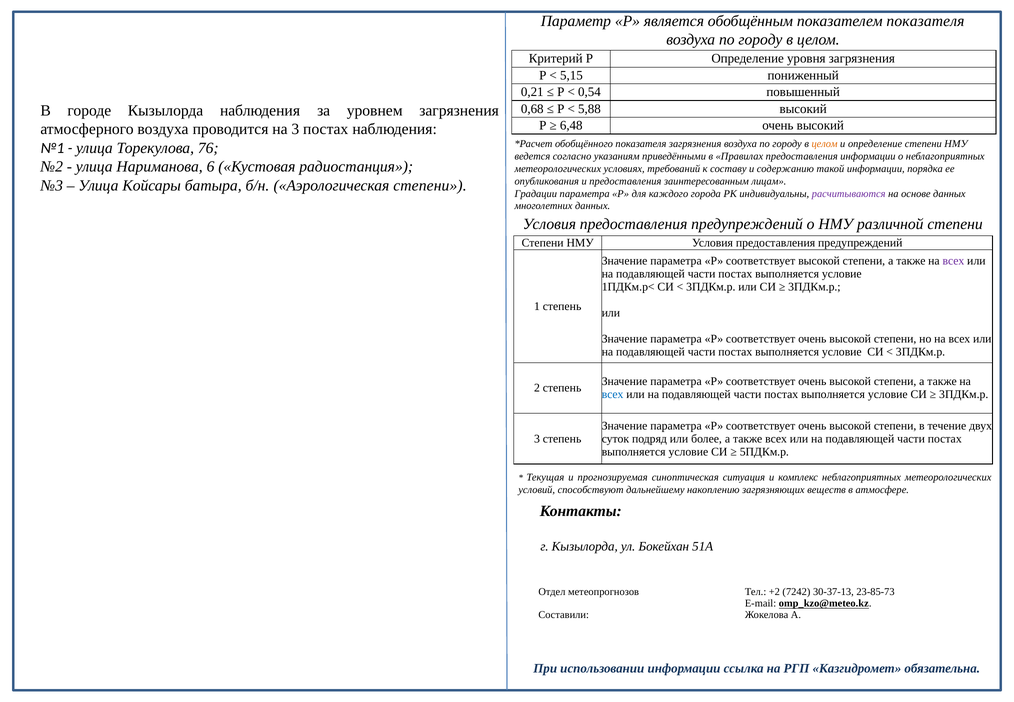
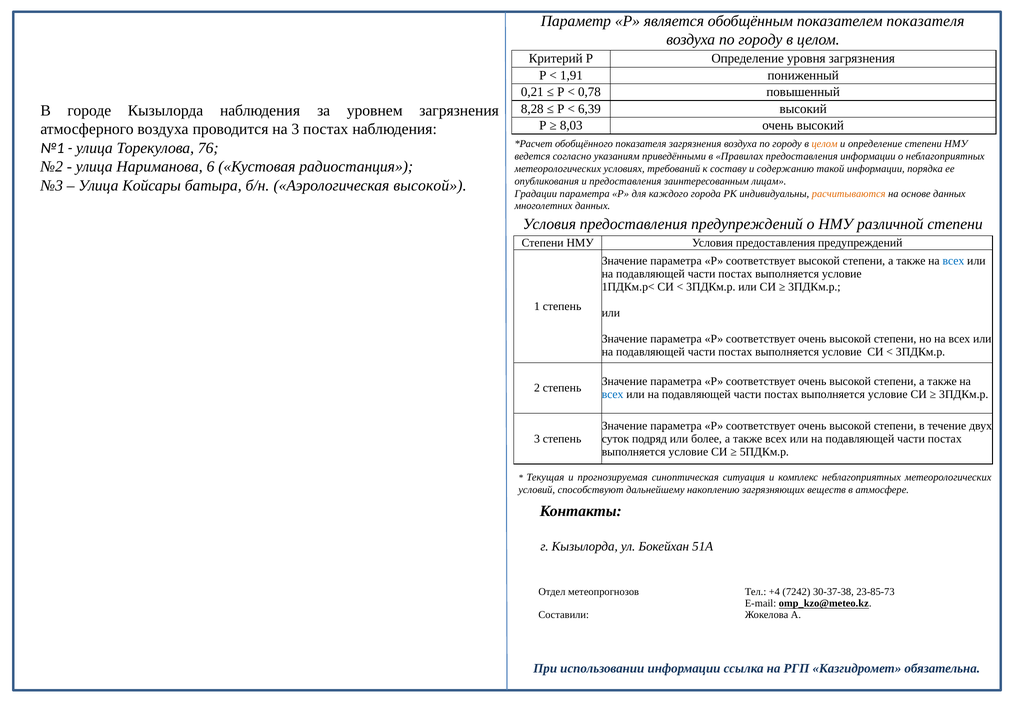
5,15: 5,15 -> 1,91
0,54: 0,54 -> 0,78
0,68: 0,68 -> 8,28
5,88: 5,88 -> 6,39
6,48: 6,48 -> 8,03
Аэрологическая степени: степени -> высокой
расчитываются colour: purple -> orange
всех at (953, 261) colour: purple -> blue
+2: +2 -> +4
30-37-13: 30-37-13 -> 30-37-38
